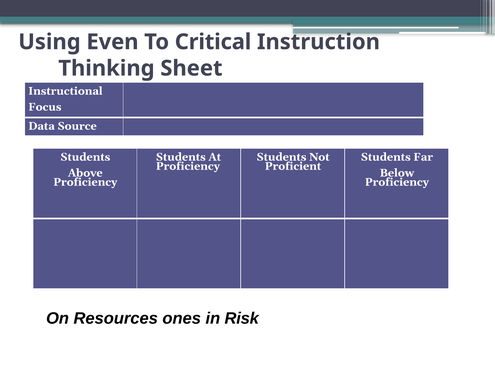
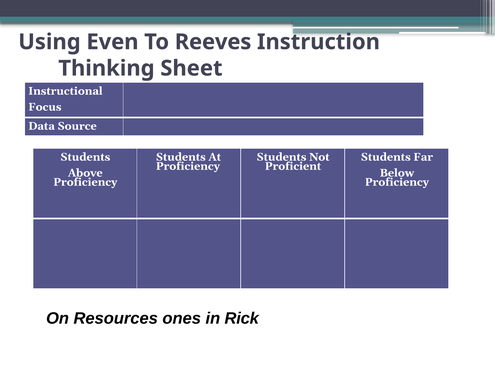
Critical: Critical -> Reeves
Risk: Risk -> Rick
